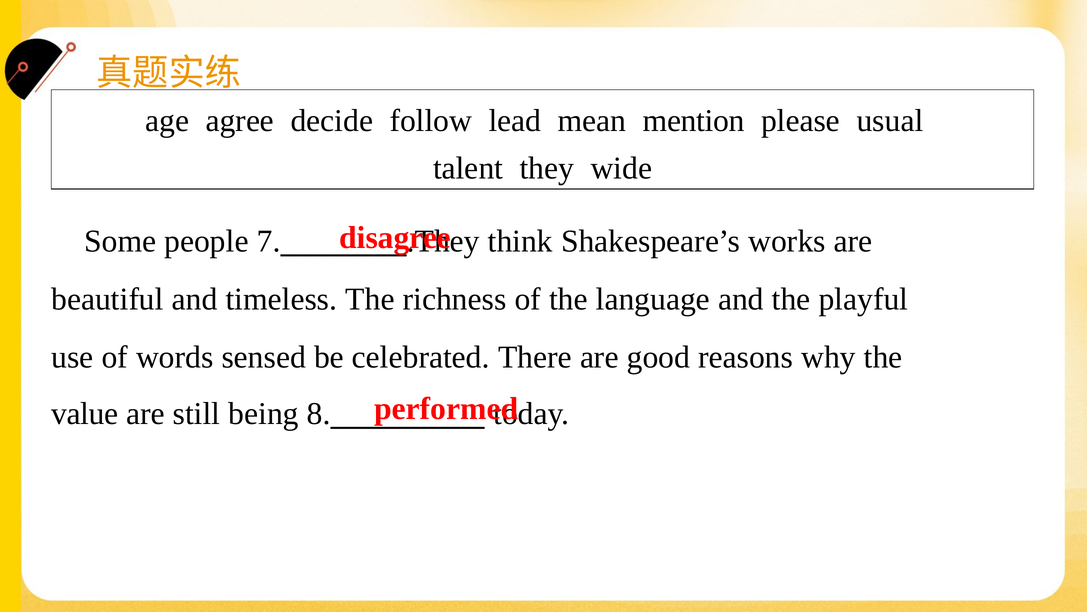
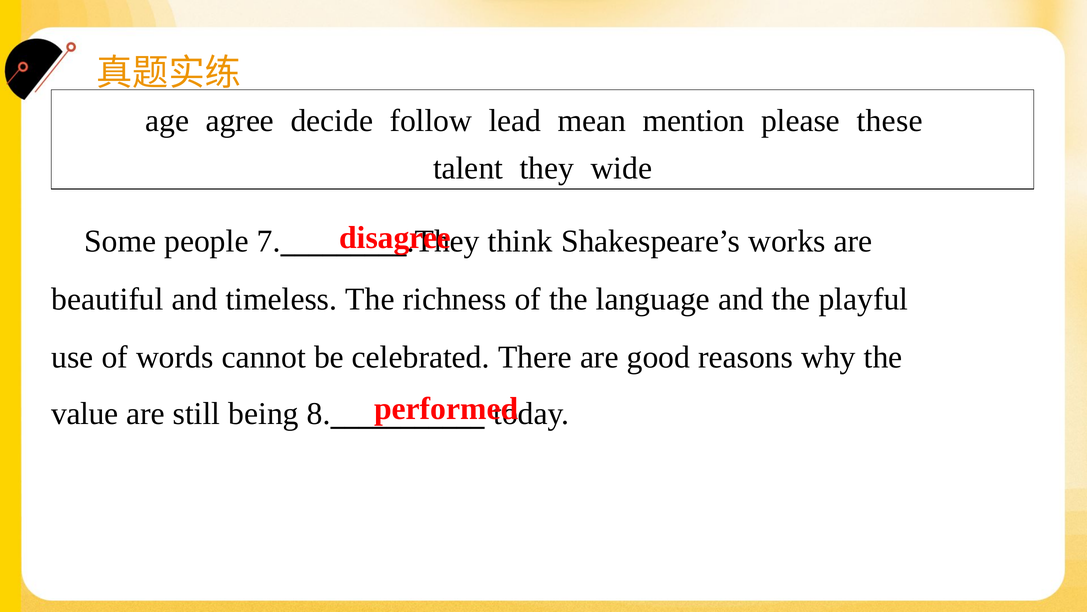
usual: usual -> these
sensed: sensed -> cannot
